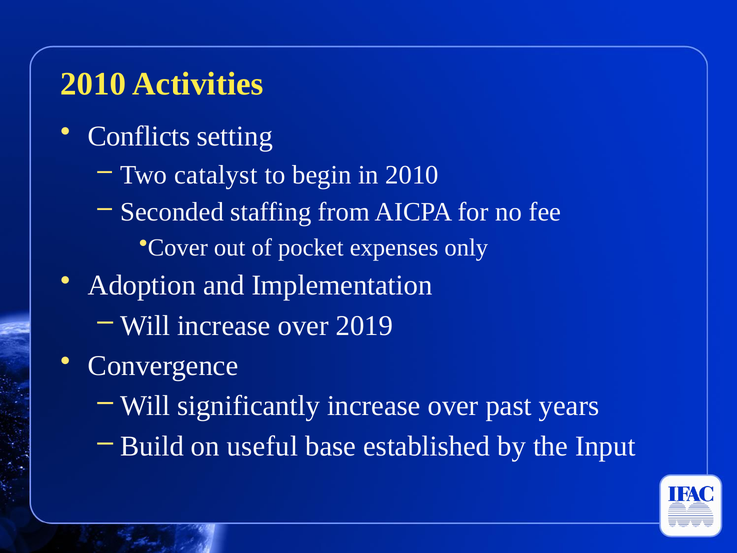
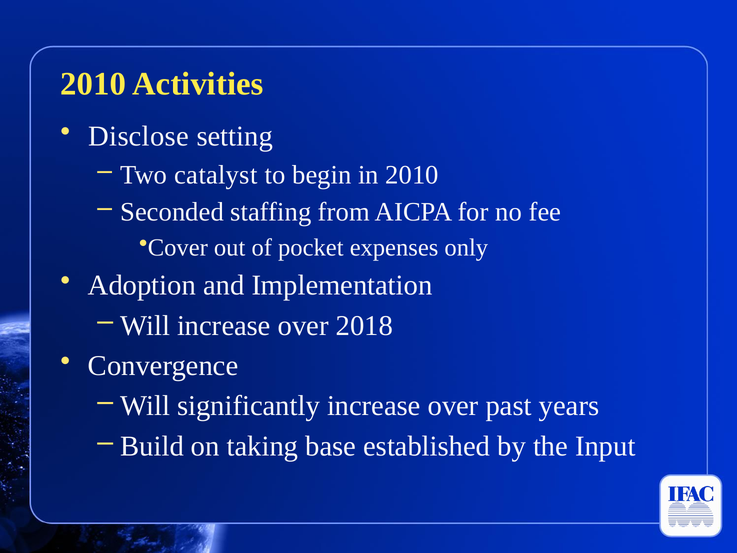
Conflicts: Conflicts -> Disclose
2019: 2019 -> 2018
useful: useful -> taking
